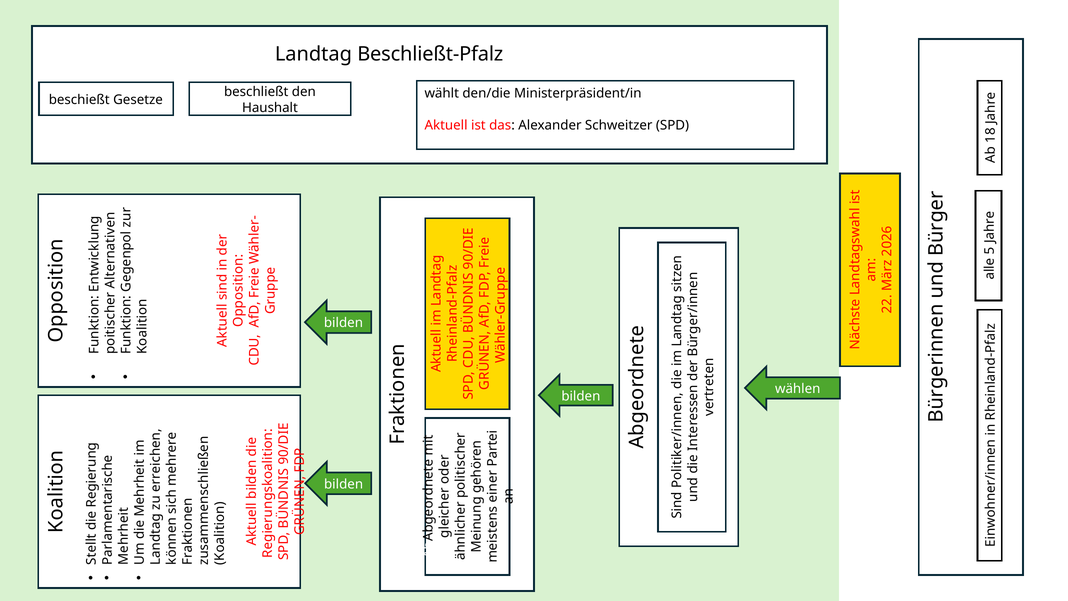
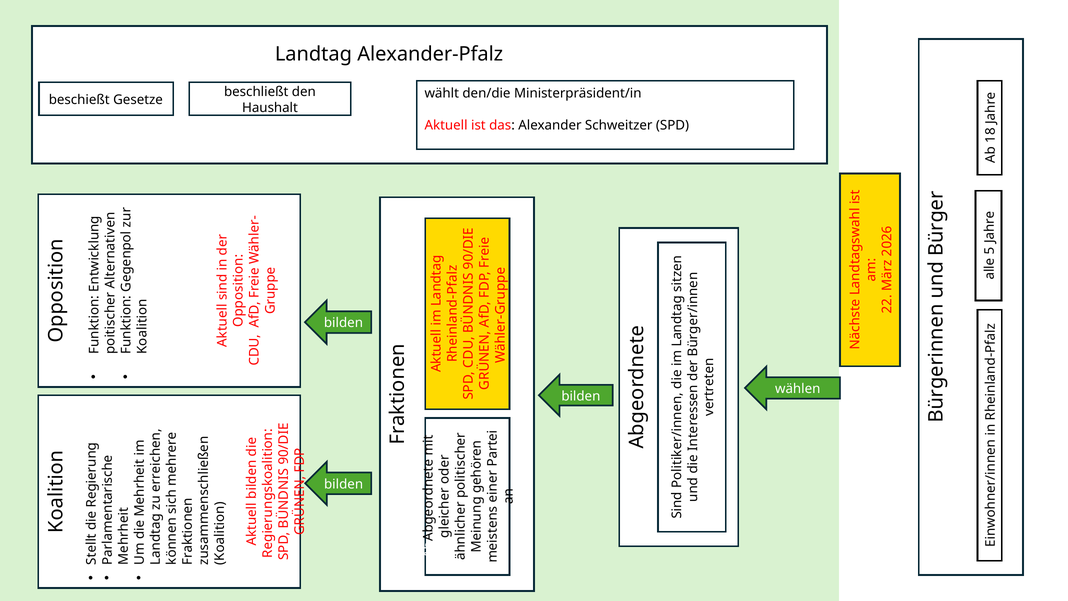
Beschließt-Pfalz: Beschließt-Pfalz -> Alexander-Pfalz
